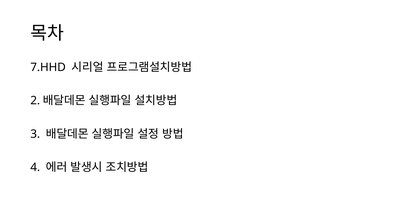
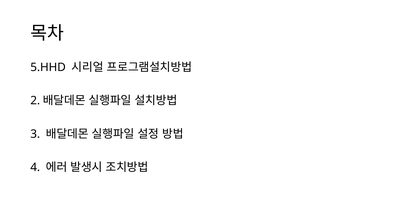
7.HHD: 7.HHD -> 5.HHD
